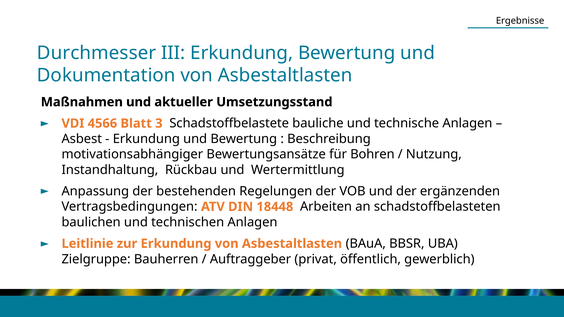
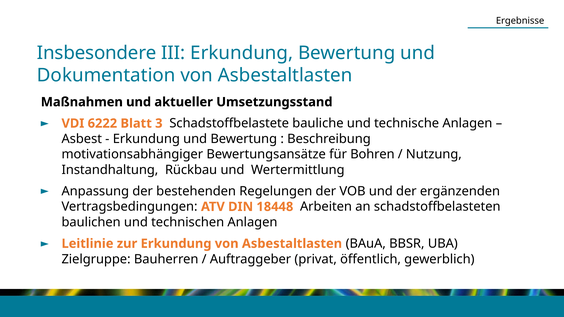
Durchmesser: Durchmesser -> Insbesondere
4566: 4566 -> 6222
